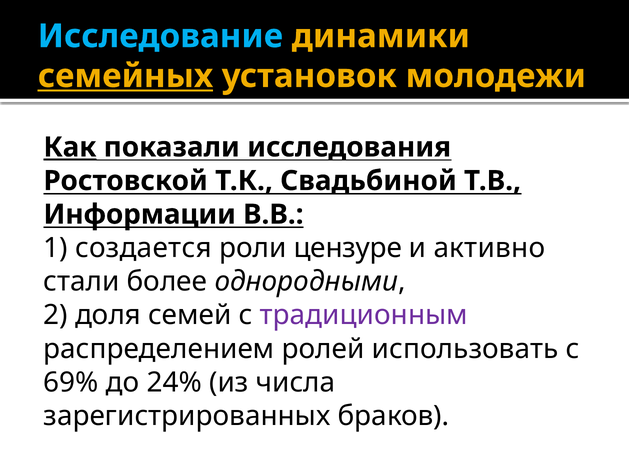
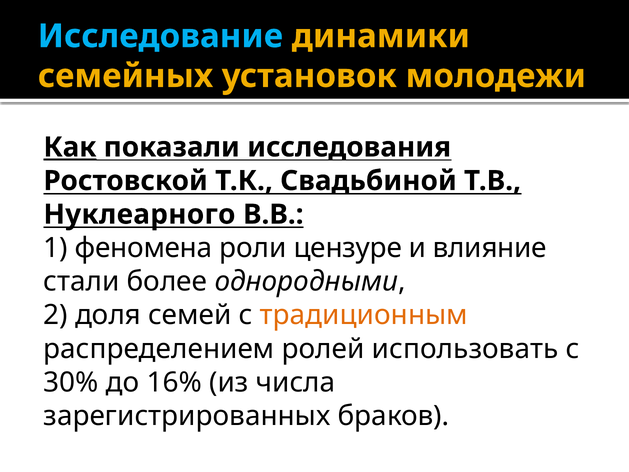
семейных underline: present -> none
Информации: Информации -> Нуклеарного
создается: создается -> феномена
активно: активно -> влияние
традиционным colour: purple -> orange
69%: 69% -> 30%
24%: 24% -> 16%
